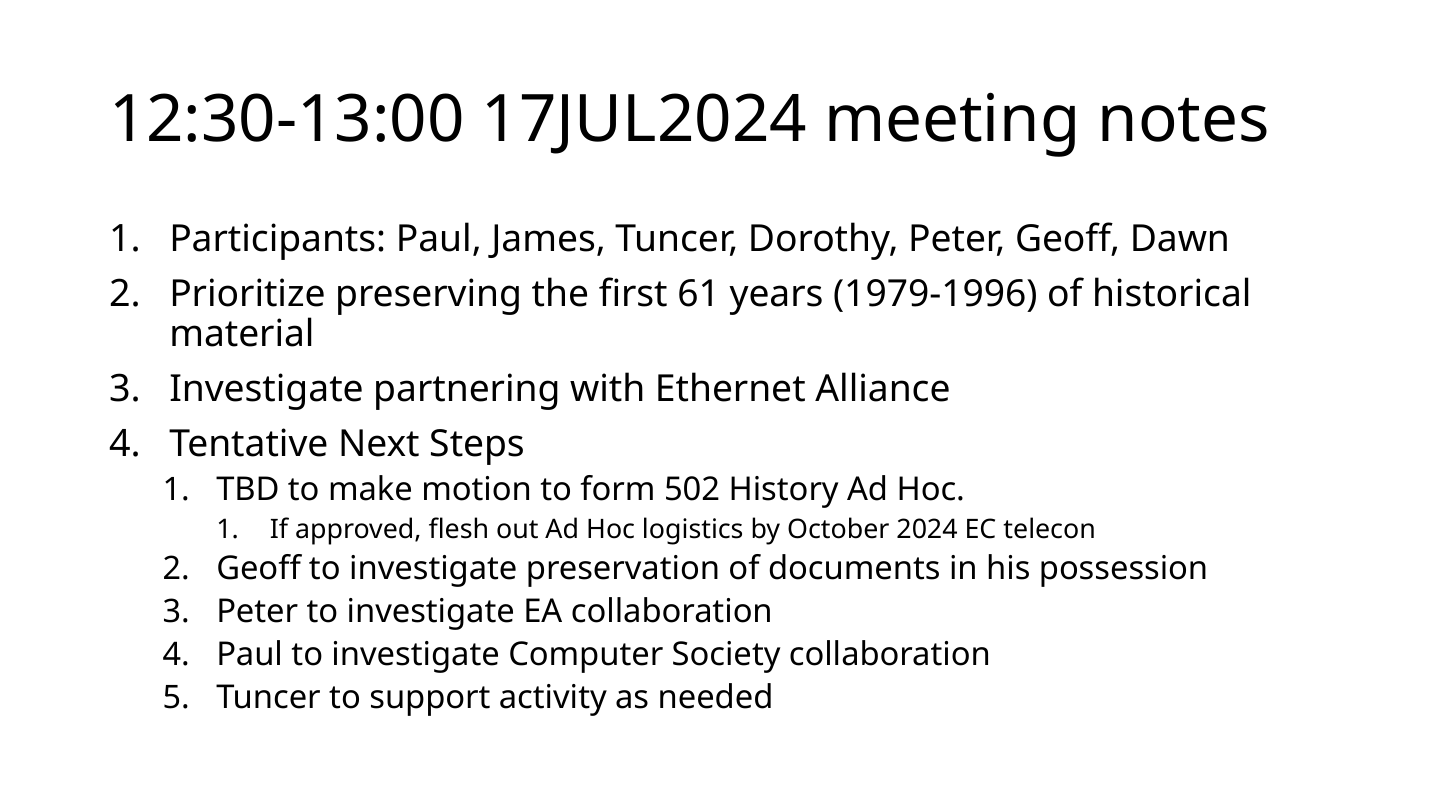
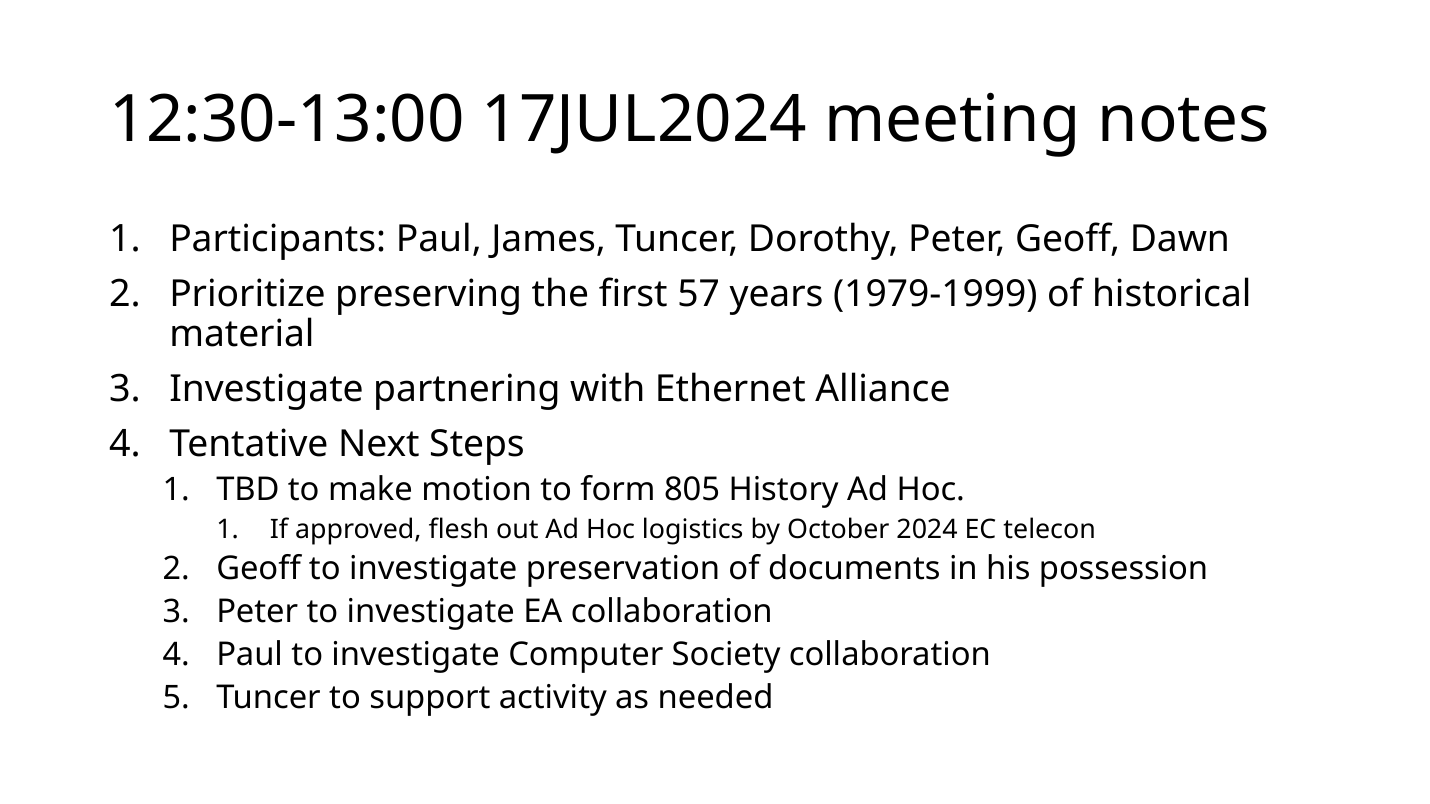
61: 61 -> 57
1979-1996: 1979-1996 -> 1979-1999
502: 502 -> 805
